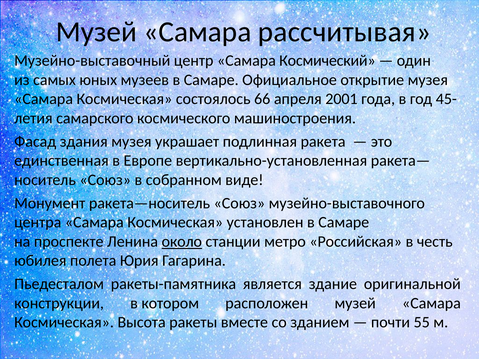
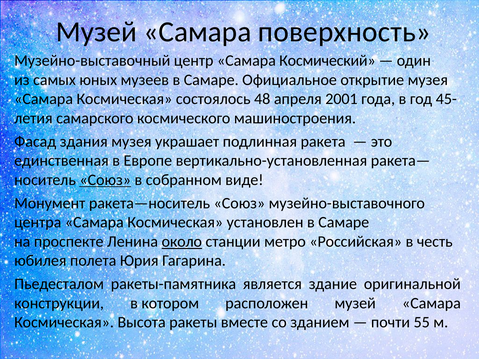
рассчитывая: рассчитывая -> поверхность
66: 66 -> 48
Союз at (105, 180) underline: none -> present
